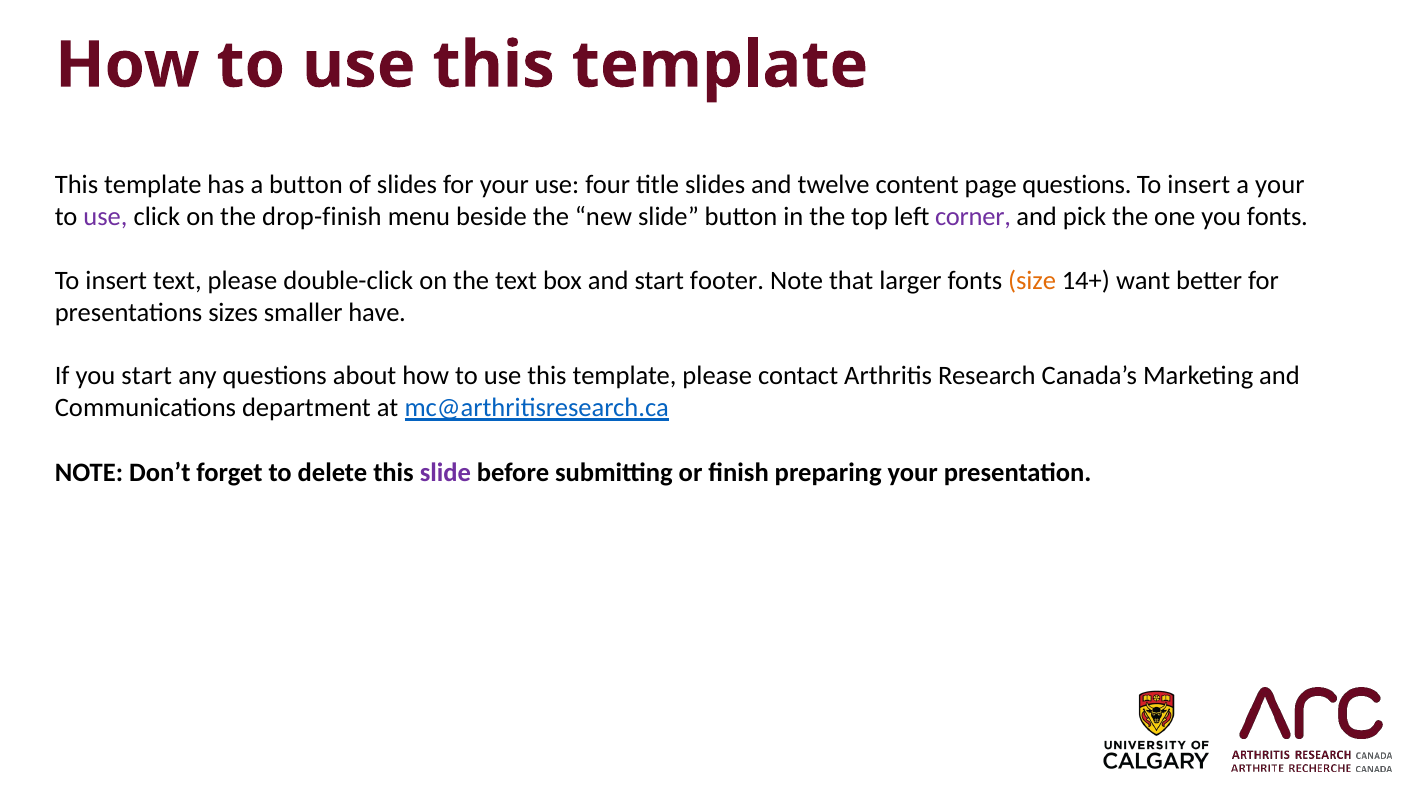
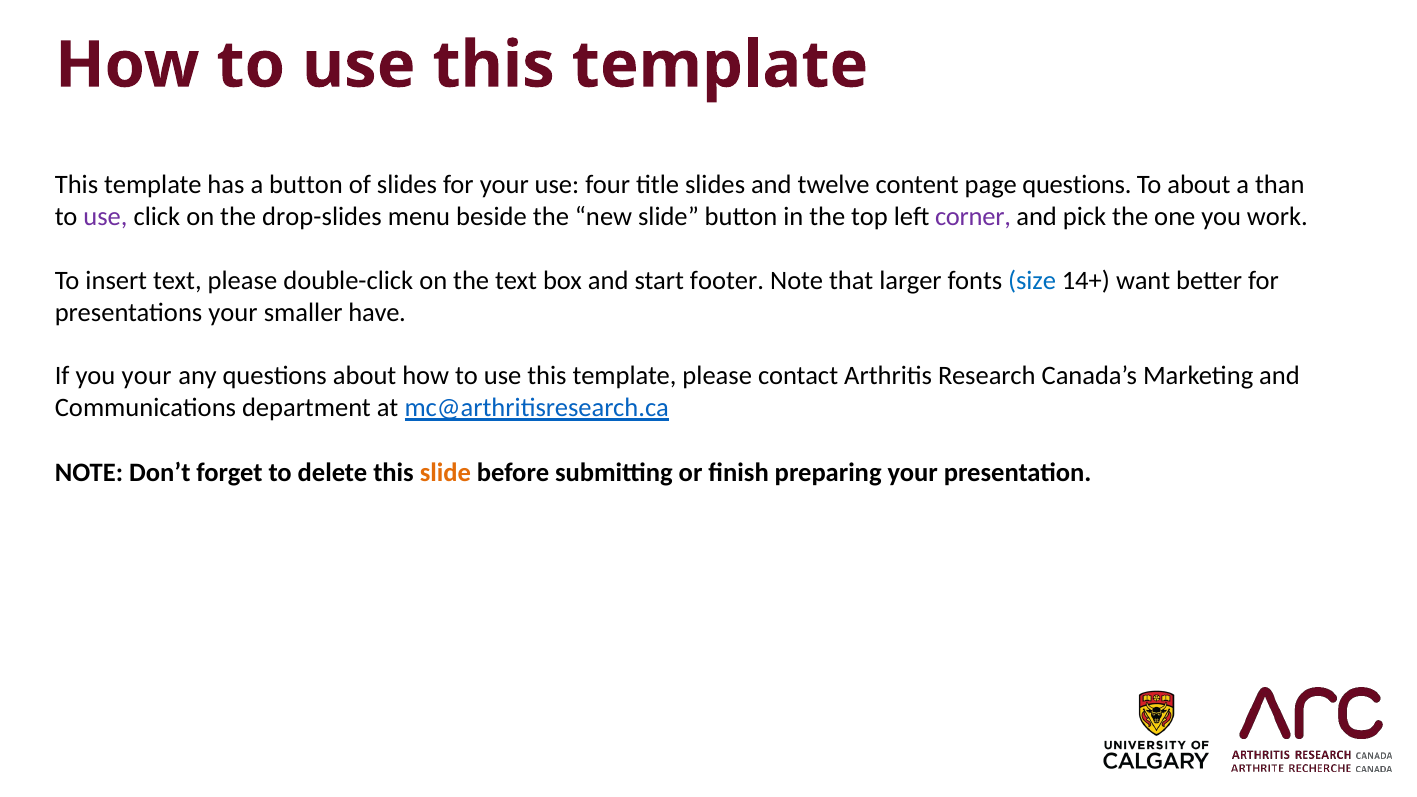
insert at (1199, 185): insert -> about
a your: your -> than
drop-finish: drop-finish -> drop-slides
you fonts: fonts -> work
size colour: orange -> blue
presentations sizes: sizes -> your
you start: start -> your
slide at (445, 472) colour: purple -> orange
